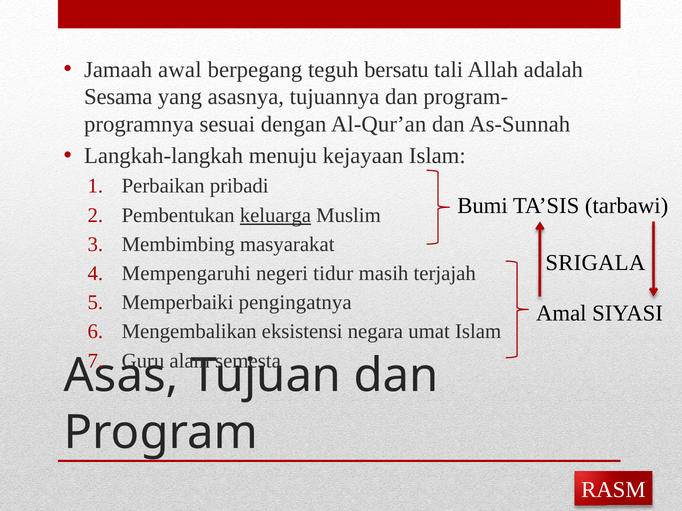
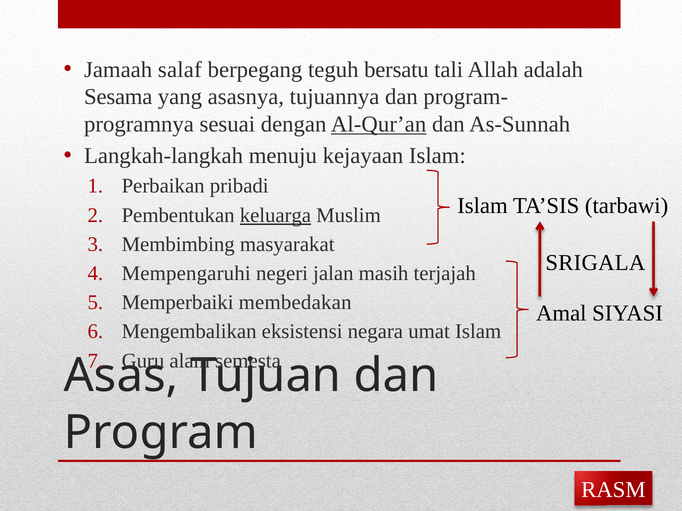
awal: awal -> salaf
Al-Qur’an underline: none -> present
Bumi at (482, 206): Bumi -> Islam
tidur: tidur -> jalan
pengingatnya: pengingatnya -> membedakan
